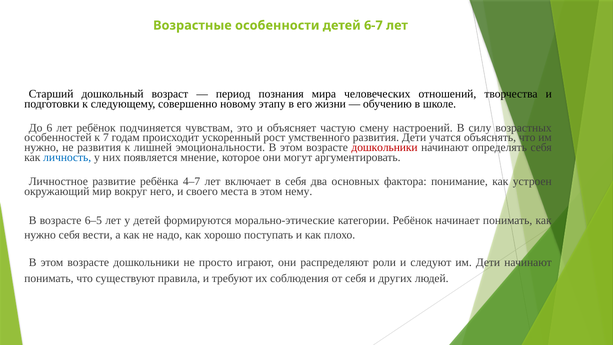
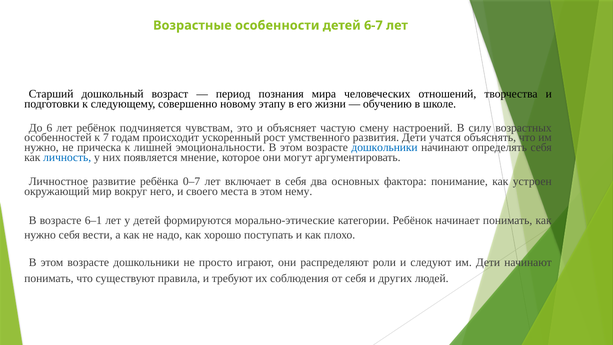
не развития: развития -> прическа
дошкольники at (385, 148) colour: red -> blue
4–7: 4–7 -> 0–7
6–5: 6–5 -> 6–1
